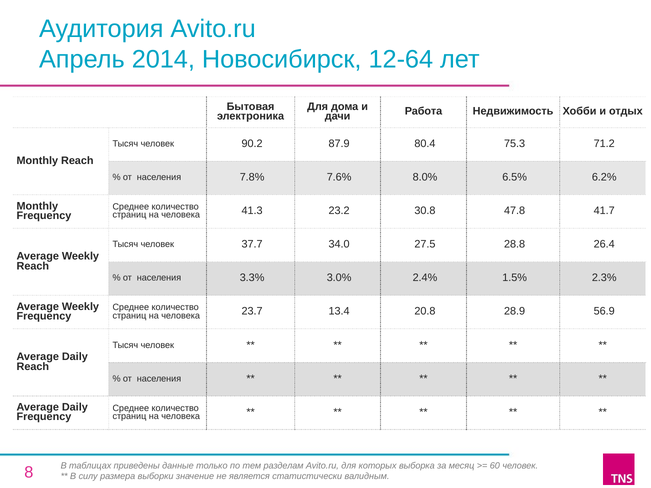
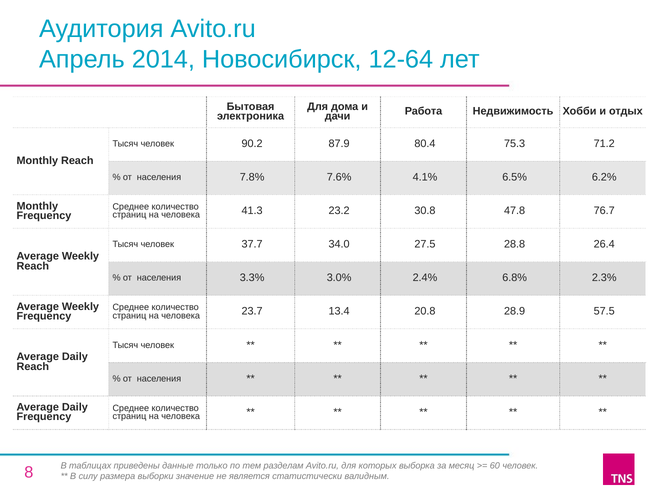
8.0%: 8.0% -> 4.1%
41.7: 41.7 -> 76.7
1.5%: 1.5% -> 6.8%
56.9: 56.9 -> 57.5
